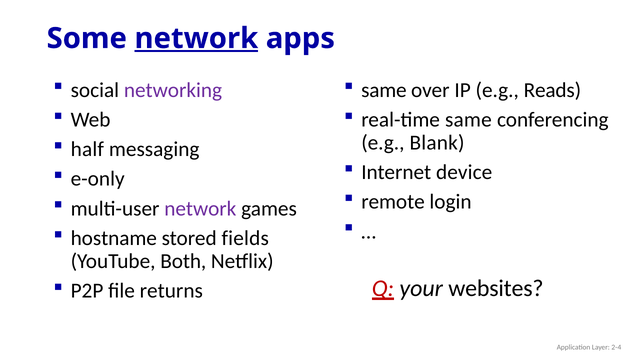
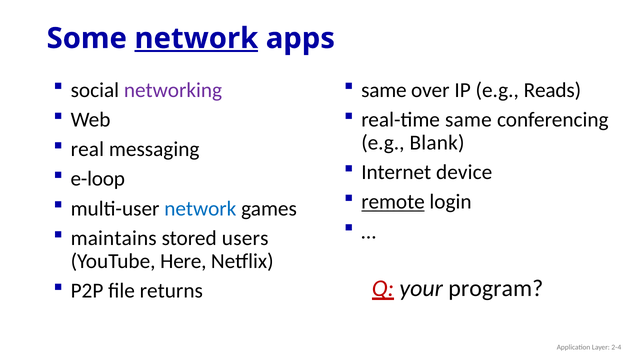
half: half -> real
e-only: e-only -> e-loop
remote underline: none -> present
network at (200, 208) colour: purple -> blue
hostname: hostname -> maintains
fields: fields -> users
Both: Both -> Here
websites: websites -> program
